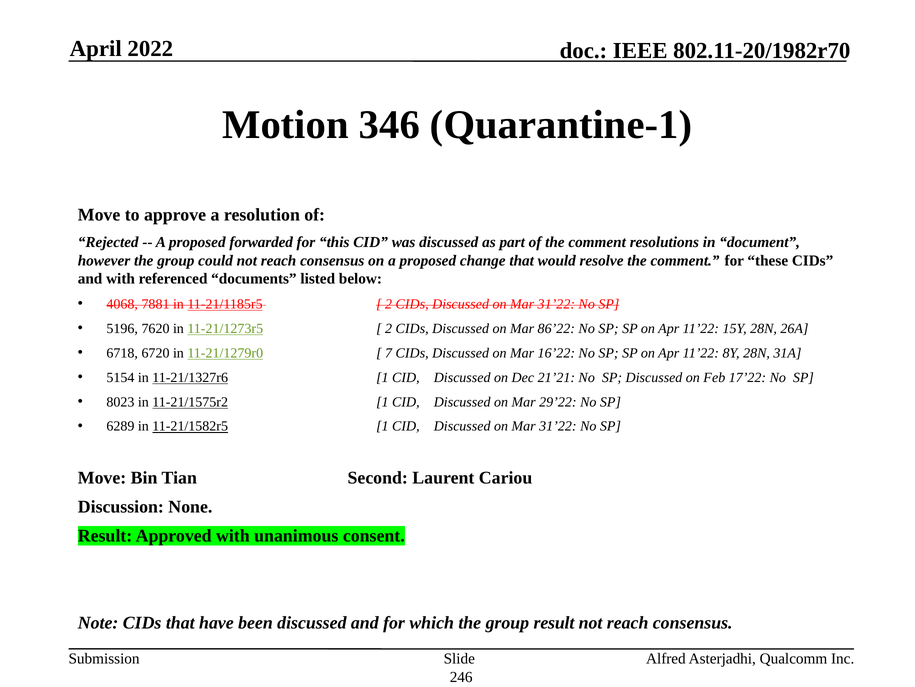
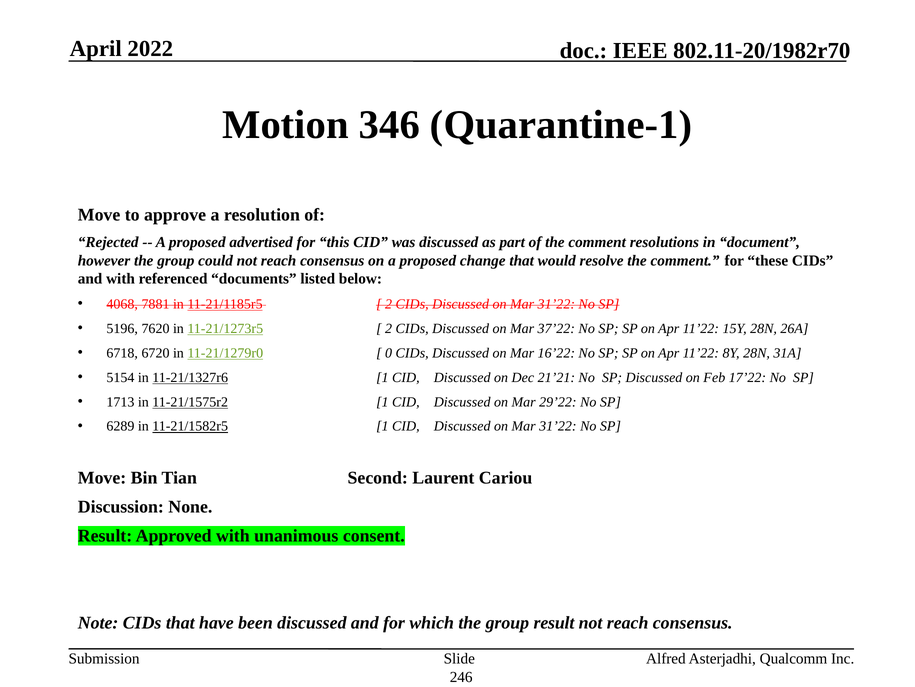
forwarded: forwarded -> advertised
86’22: 86’22 -> 37’22
7: 7 -> 0
8023: 8023 -> 1713
